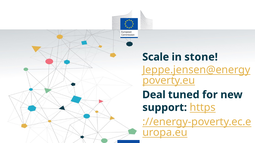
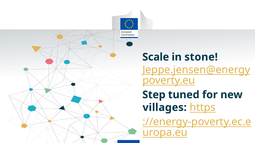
Deal: Deal -> Step
support: support -> villages
